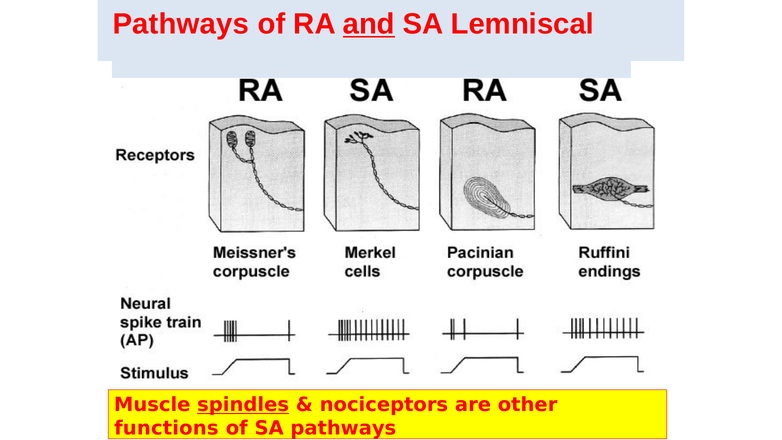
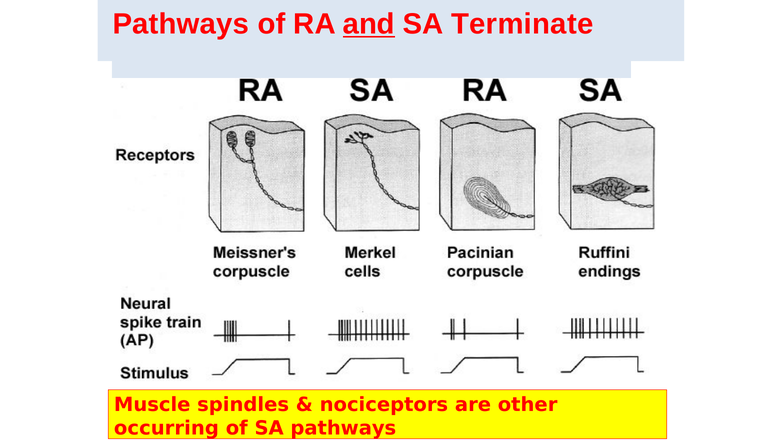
Lemniscal: Lemniscal -> Terminate
spindles underline: present -> none
functions: functions -> occurring
